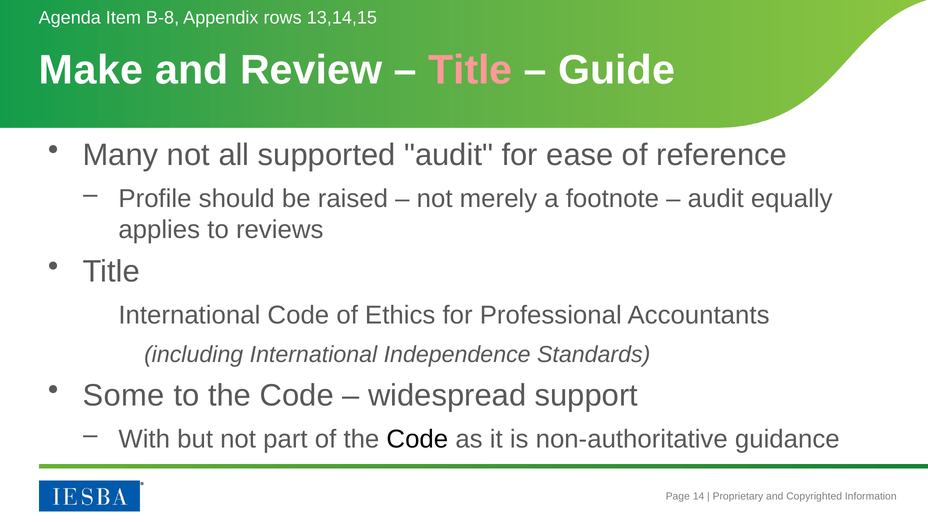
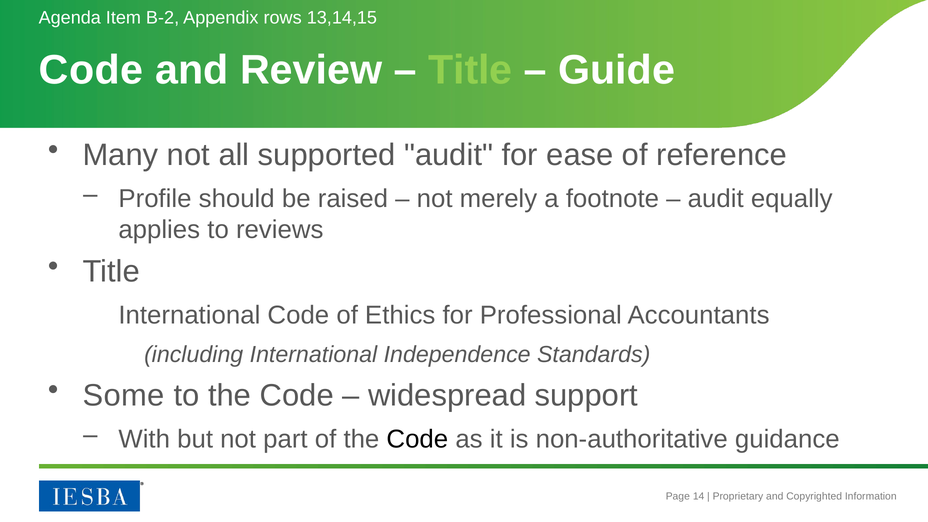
B-8: B-8 -> B-2
Make at (91, 70): Make -> Code
Title at (470, 70) colour: pink -> light green
